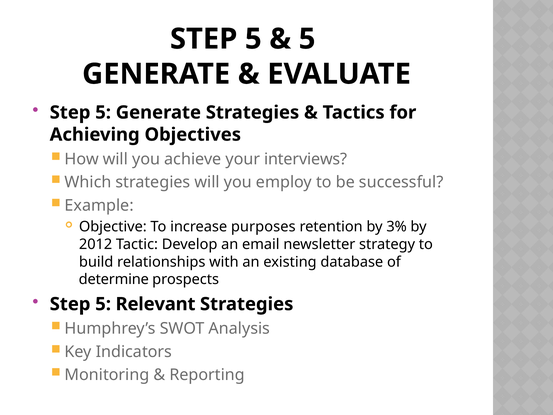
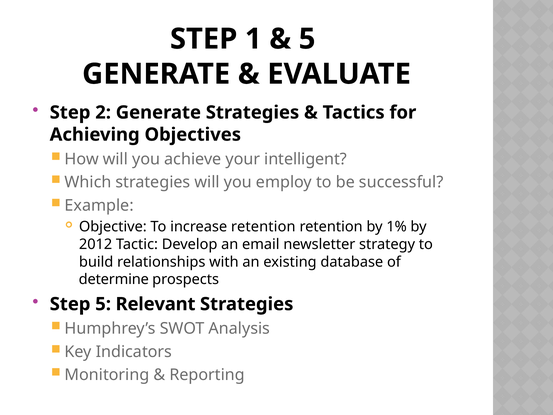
5 at (253, 39): 5 -> 1
5 at (103, 112): 5 -> 2
interviews: interviews -> intelligent
increase purposes: purposes -> retention
3%: 3% -> 1%
